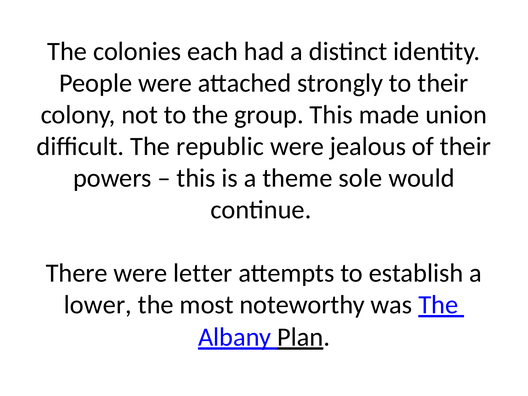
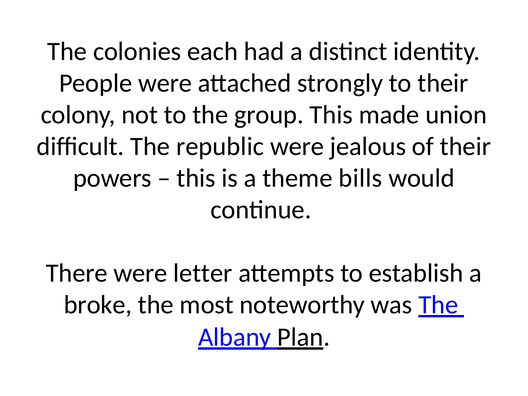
sole: sole -> bills
lower: lower -> broke
